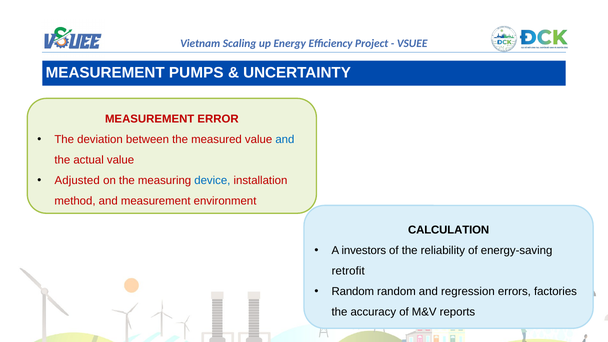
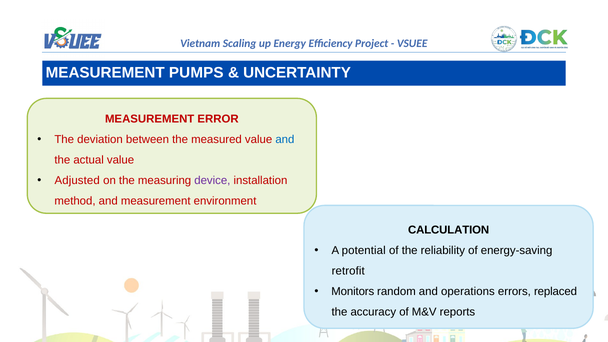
device colour: blue -> purple
investors: investors -> potential
Random at (353, 292): Random -> Monitors
regression: regression -> operations
factories: factories -> replaced
